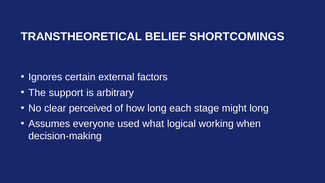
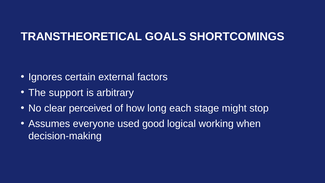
BELIEF: BELIEF -> GOALS
might long: long -> stop
what: what -> good
